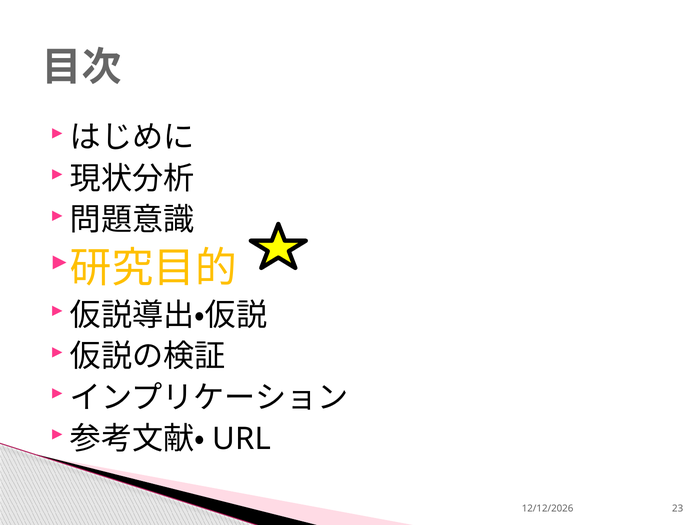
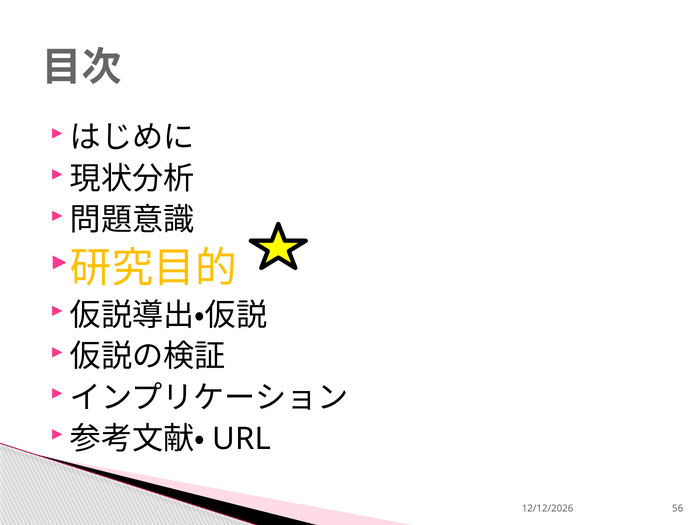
23: 23 -> 56
